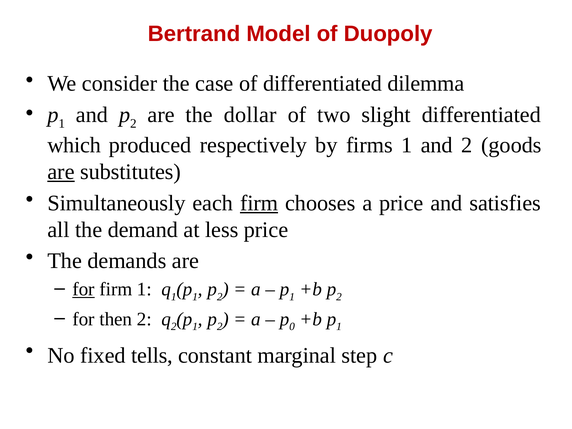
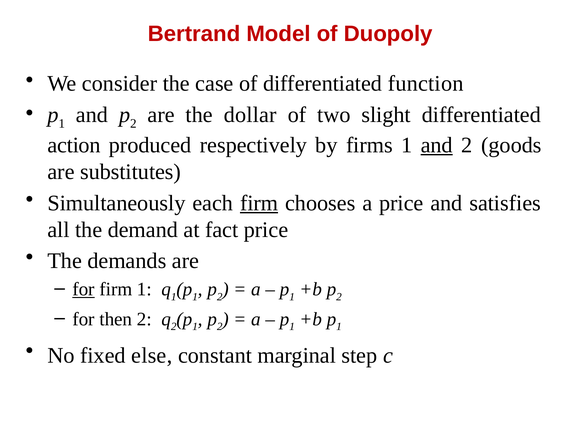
dilemma: dilemma -> function
which: which -> action
and at (437, 145) underline: none -> present
are at (61, 172) underline: present -> none
less: less -> fact
0 at (292, 327): 0 -> 1
tells: tells -> else
